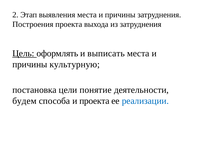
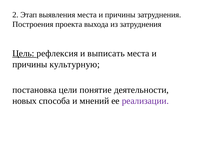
оформлять: оформлять -> рефлексия
будем: будем -> новых
и проекта: проекта -> мнений
реализации colour: blue -> purple
